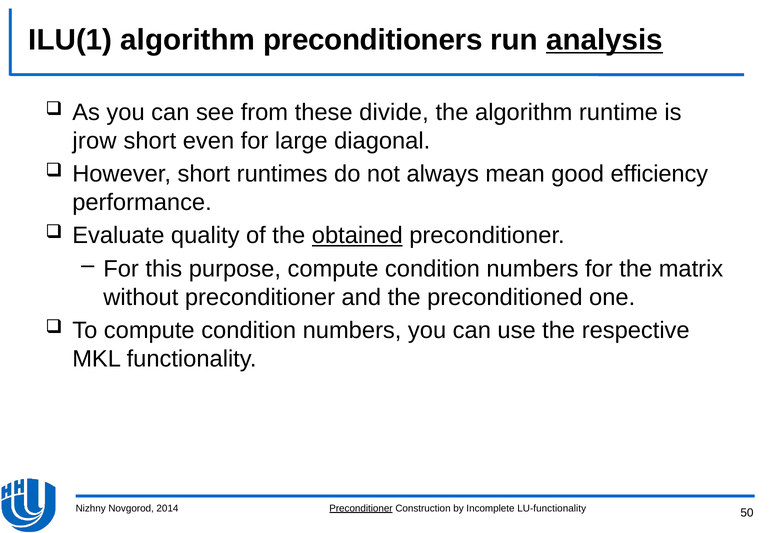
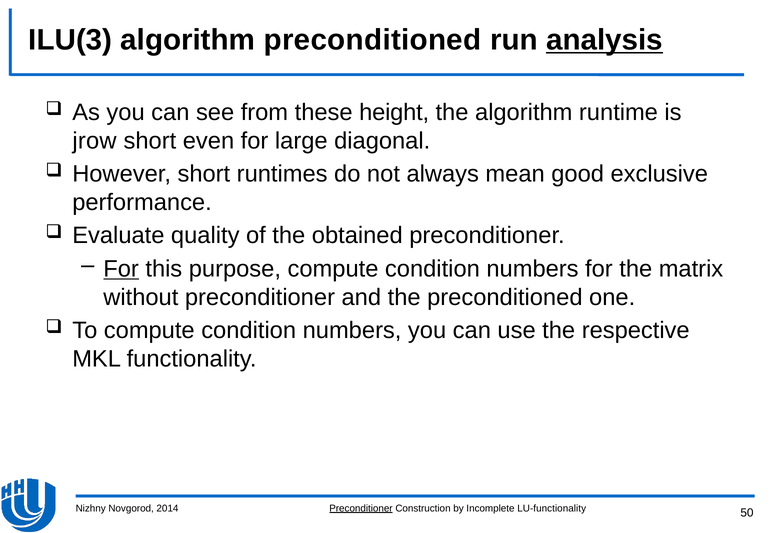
ILU(1: ILU(1 -> ILU(3
algorithm preconditioners: preconditioners -> preconditioned
divide: divide -> height
efficiency: efficiency -> exclusive
obtained underline: present -> none
For at (121, 269) underline: none -> present
